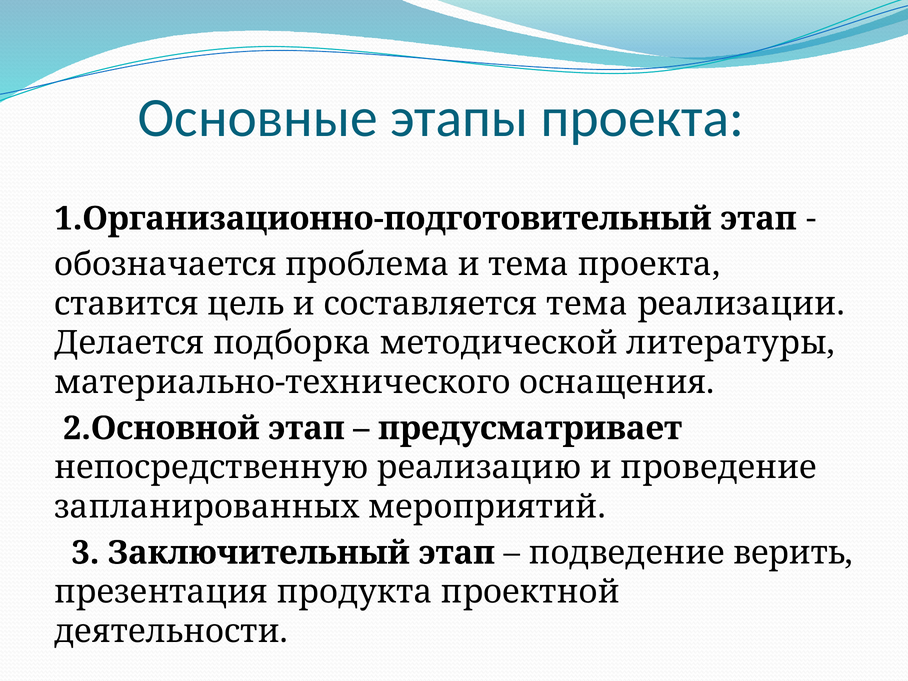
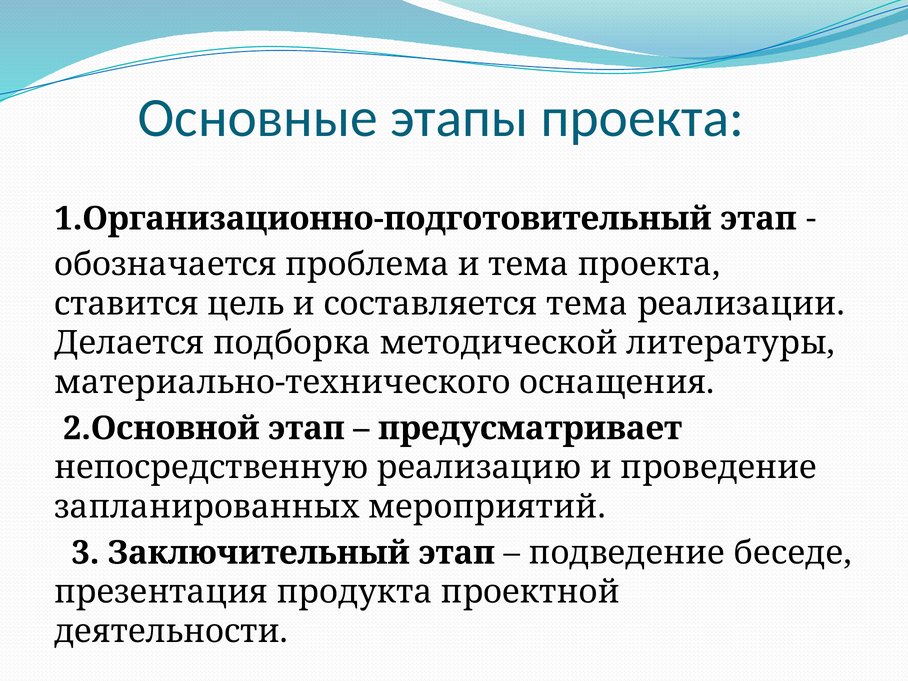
верить: верить -> беседе
